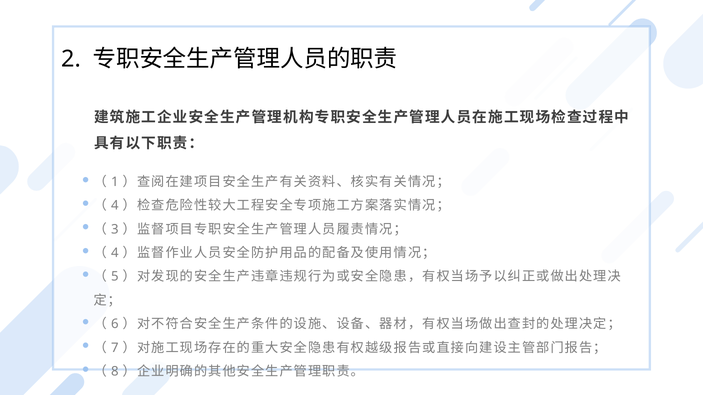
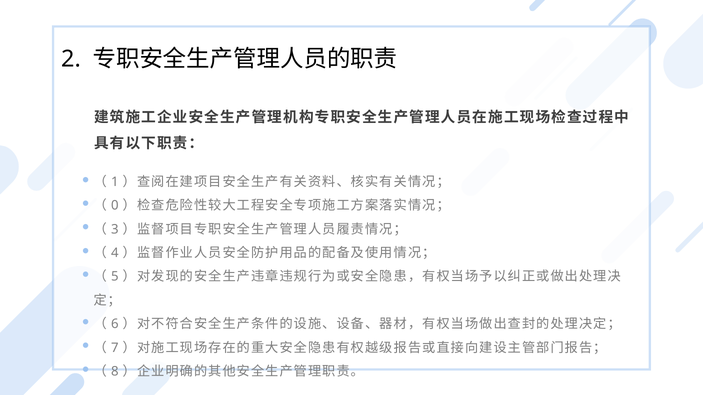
4 at (115, 206): 4 -> 0
